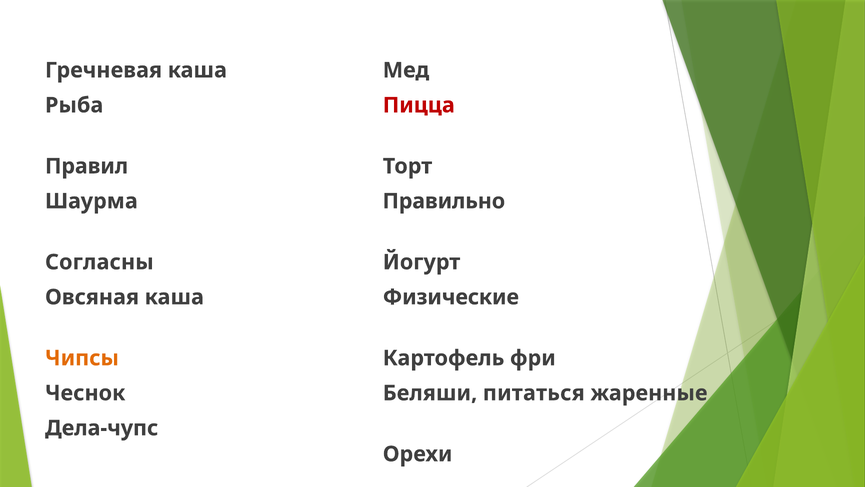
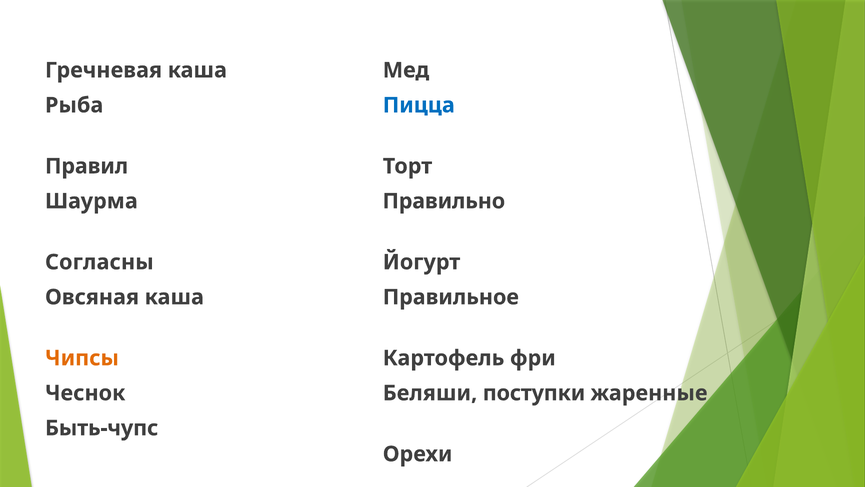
Пицца colour: red -> blue
Физические: Физические -> Правильное
питаться: питаться -> поступки
Дела-чупс: Дела-чупс -> Быть-чупс
